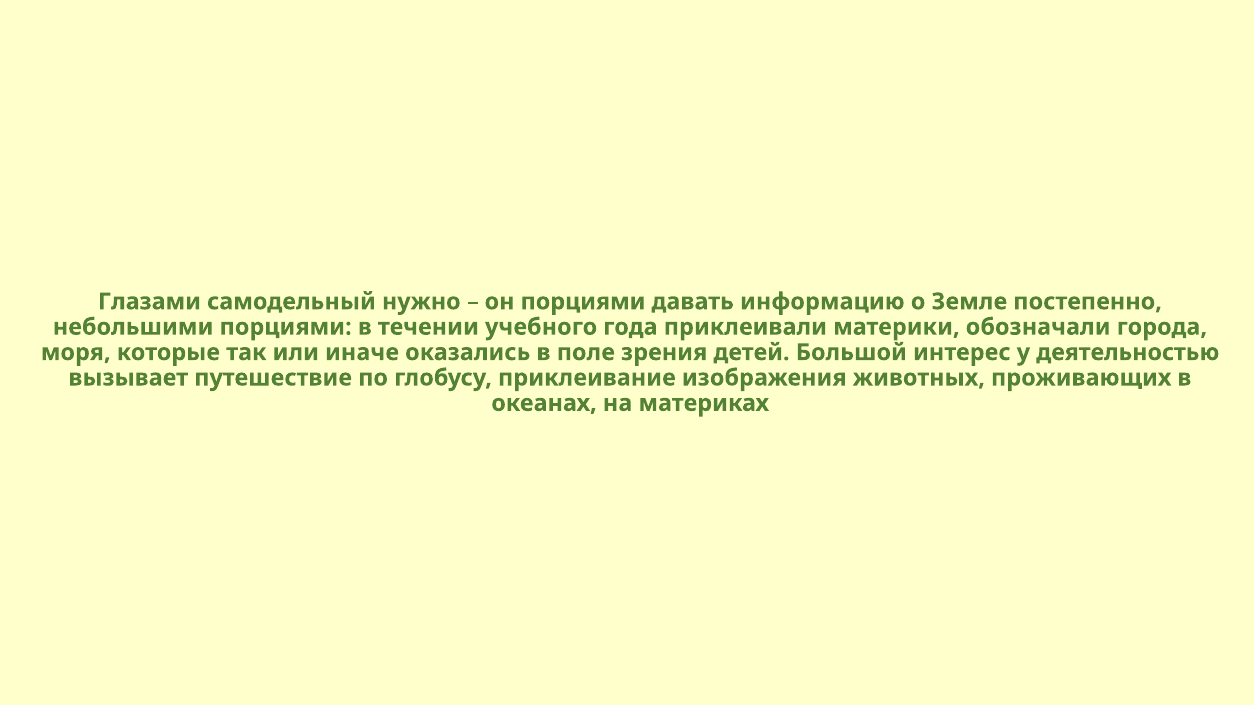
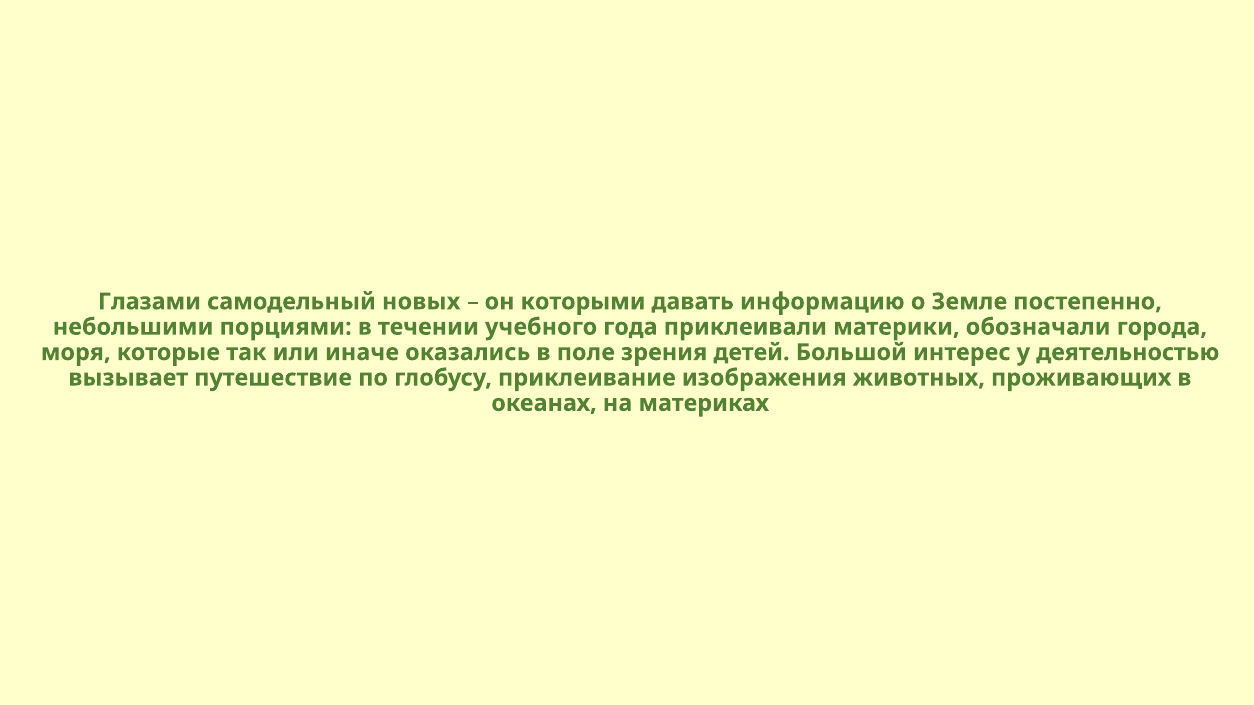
нужно: нужно -> новых
он порциями: порциями -> которыми
